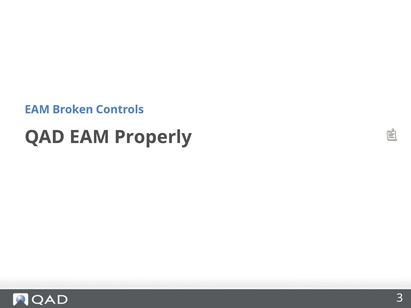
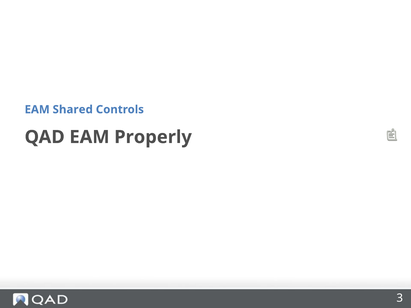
Broken: Broken -> Shared
